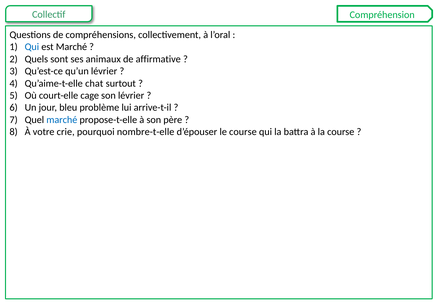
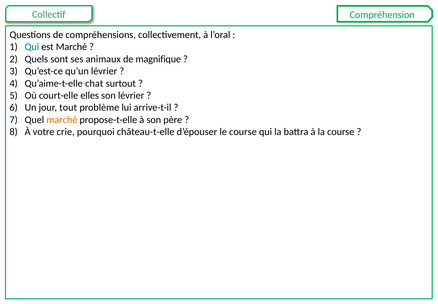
affirmative: affirmative -> magnifique
cage: cage -> elles
bleu: bleu -> tout
marché at (62, 120) colour: blue -> orange
nombre-t-elle: nombre-t-elle -> château-t-elle
